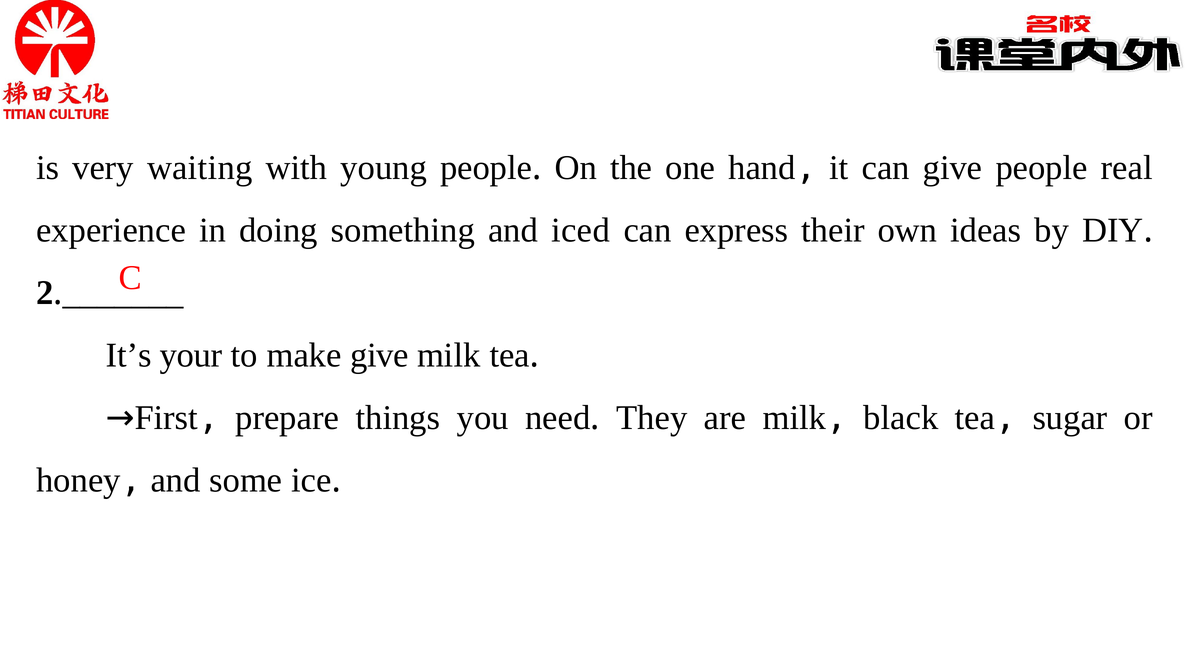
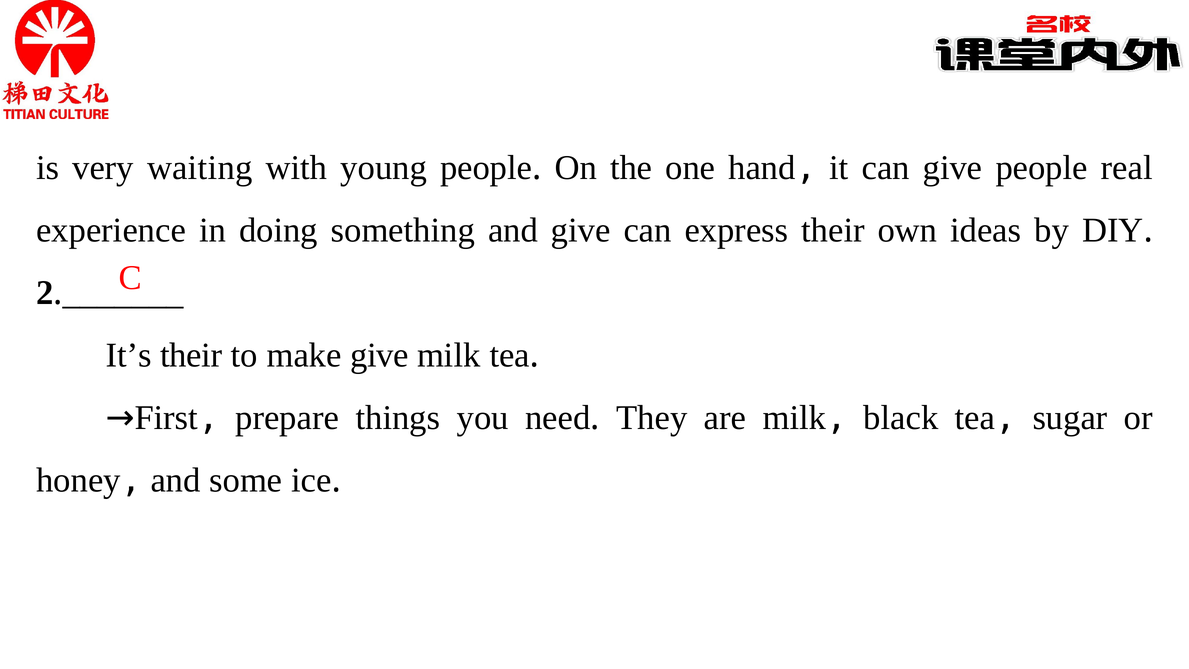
and iced: iced -> give
It’s your: your -> their
